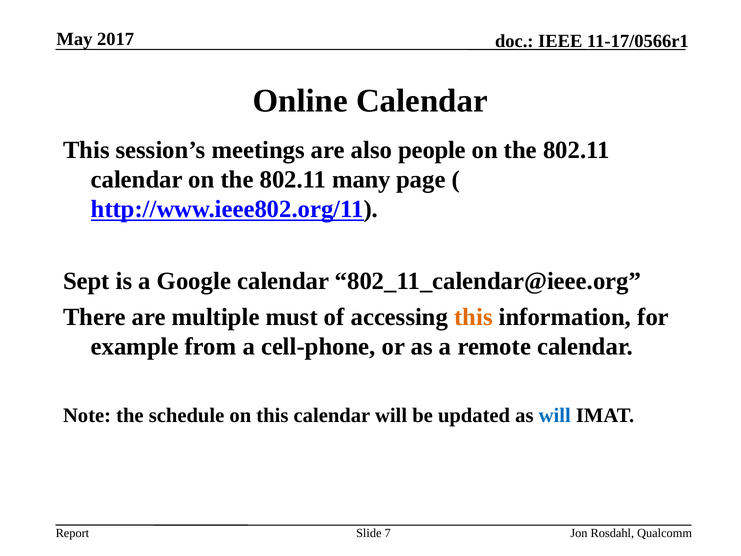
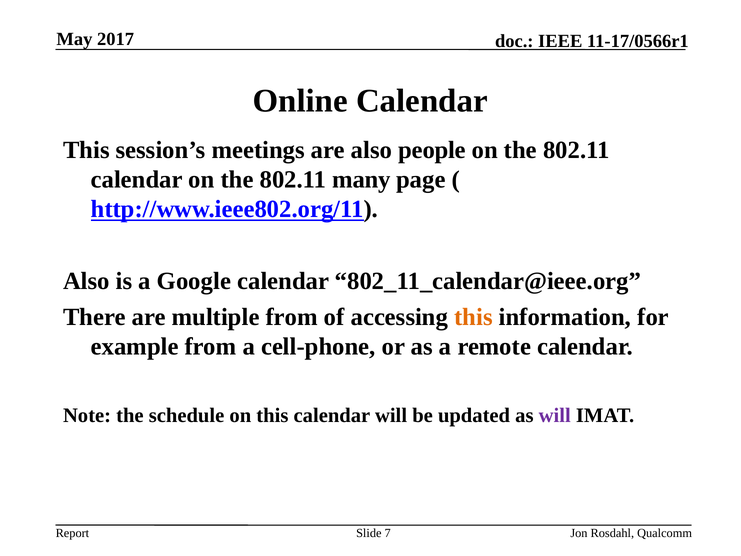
Sept at (86, 281): Sept -> Also
multiple must: must -> from
will at (555, 415) colour: blue -> purple
